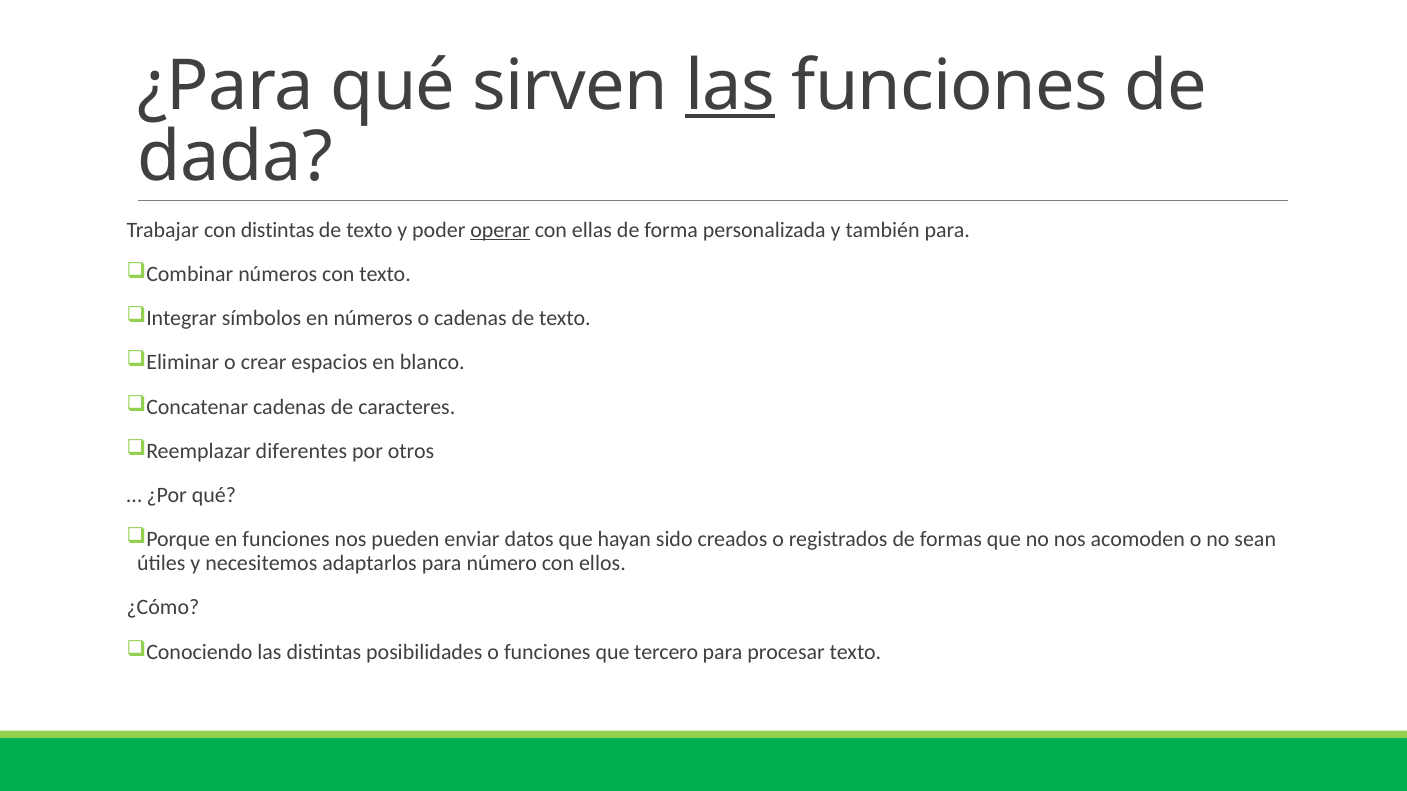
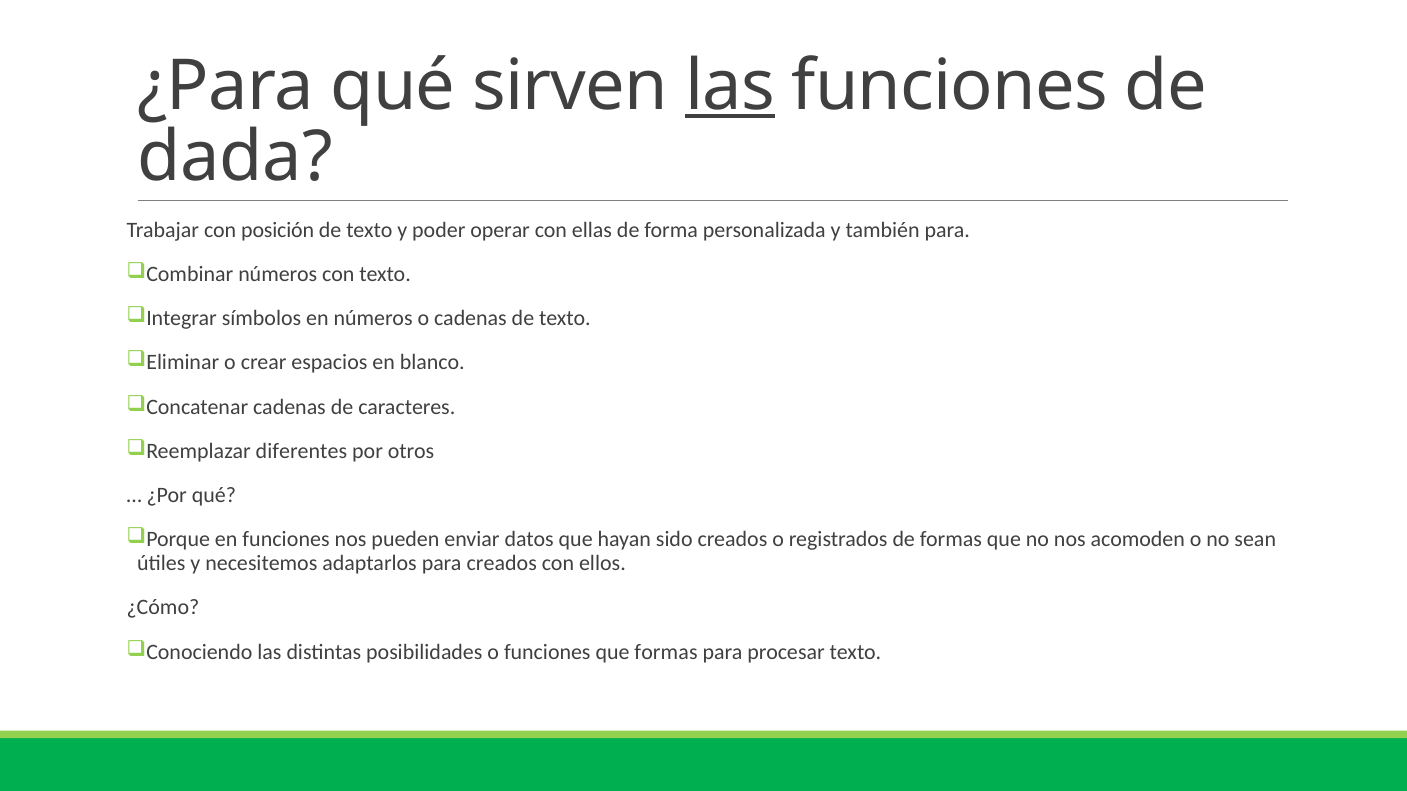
con distintas: distintas -> posición
operar underline: present -> none
para número: número -> creados
que tercero: tercero -> formas
